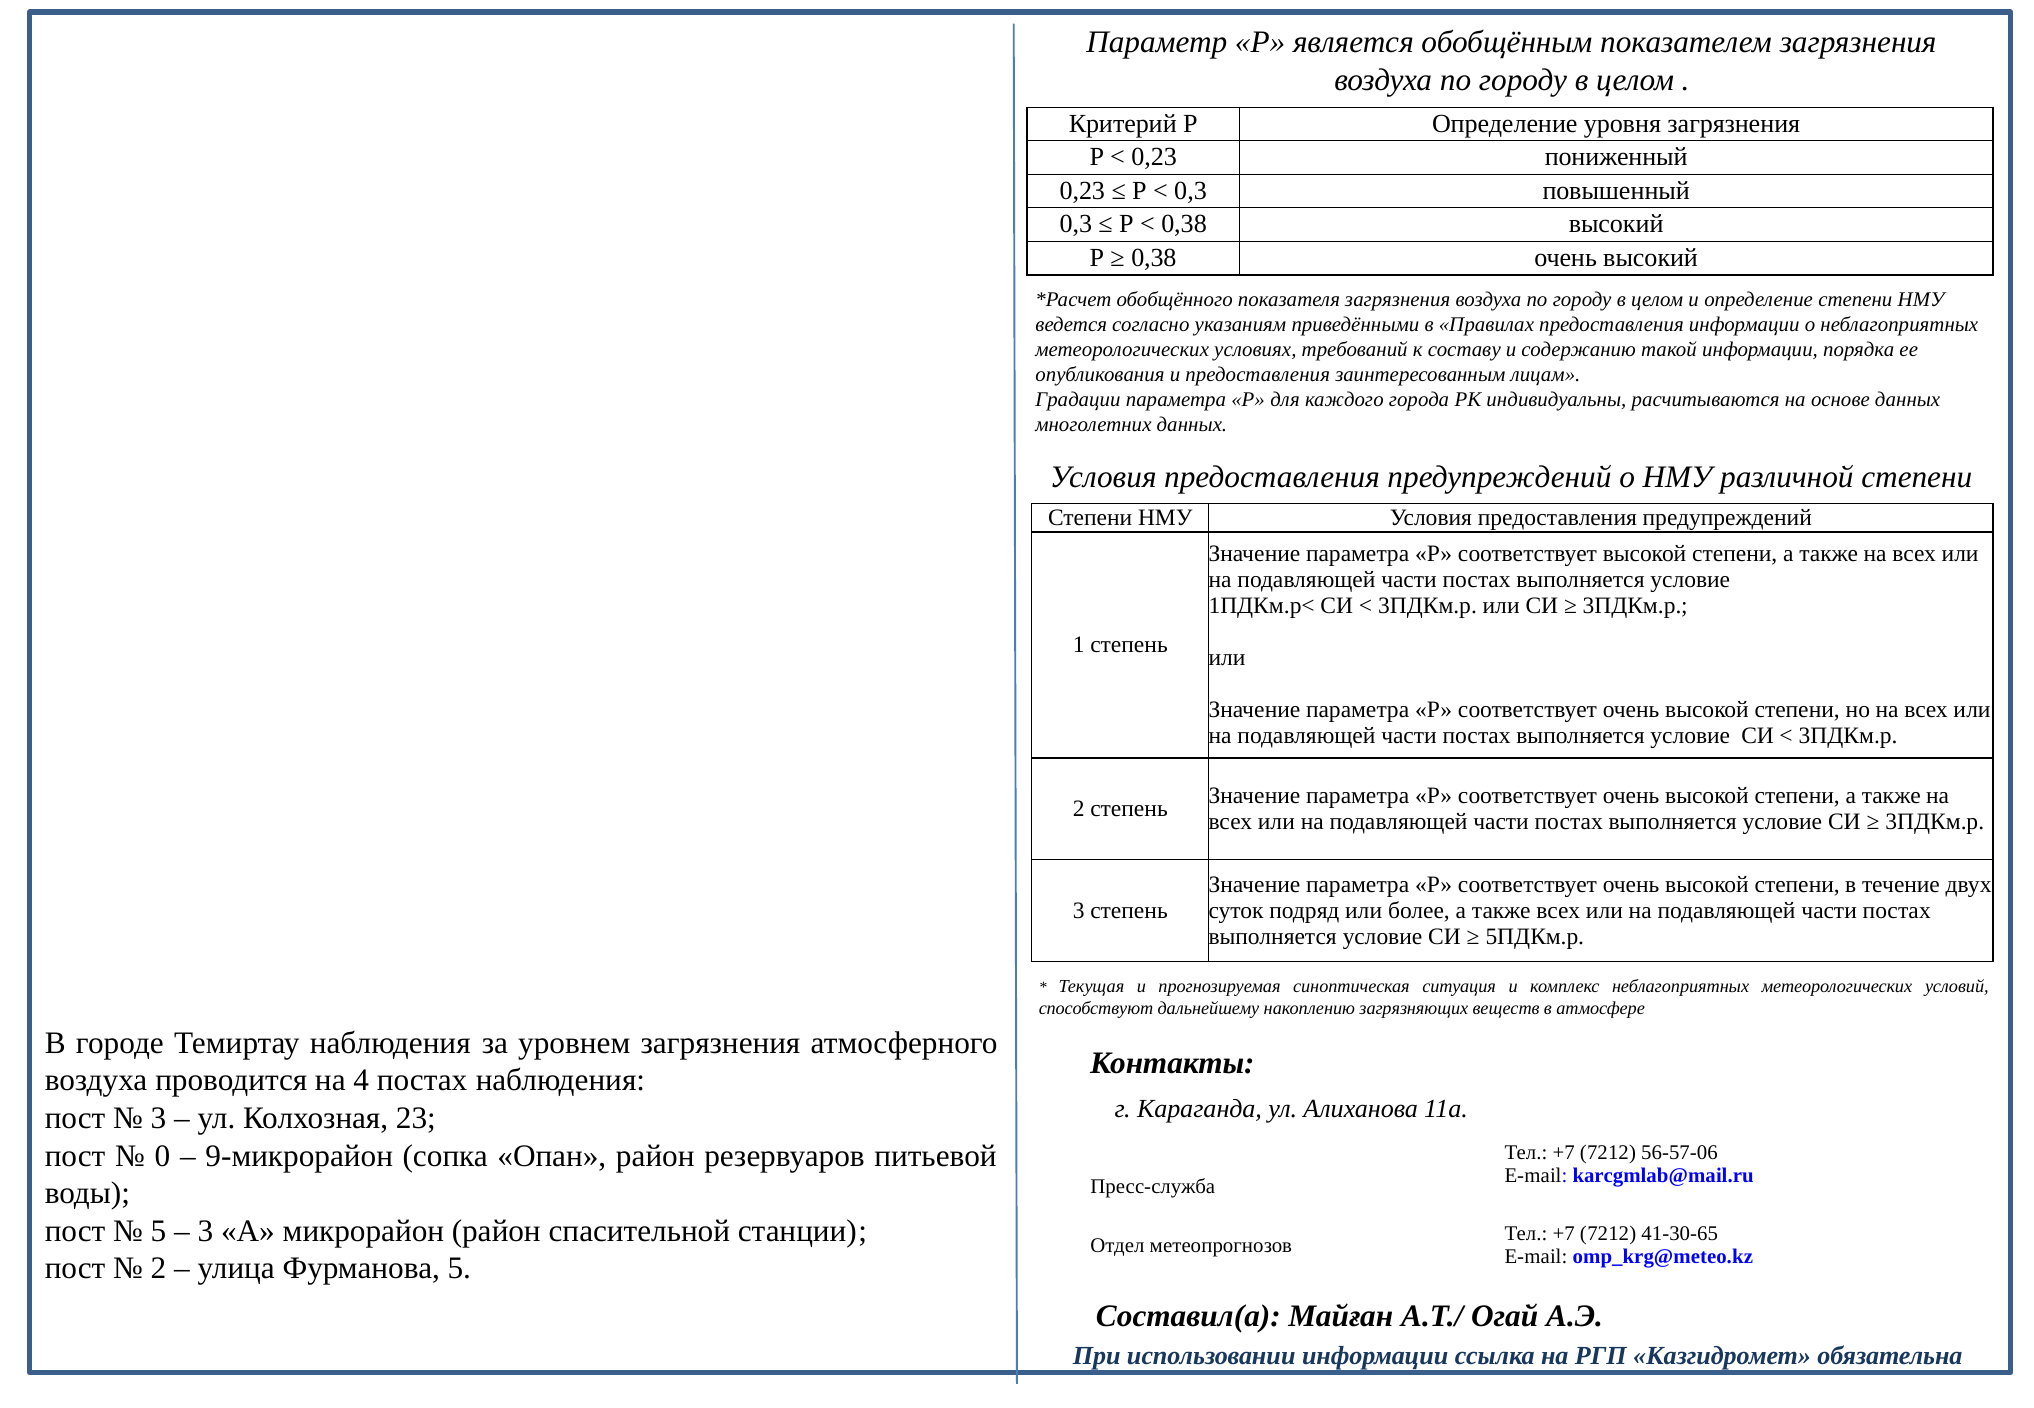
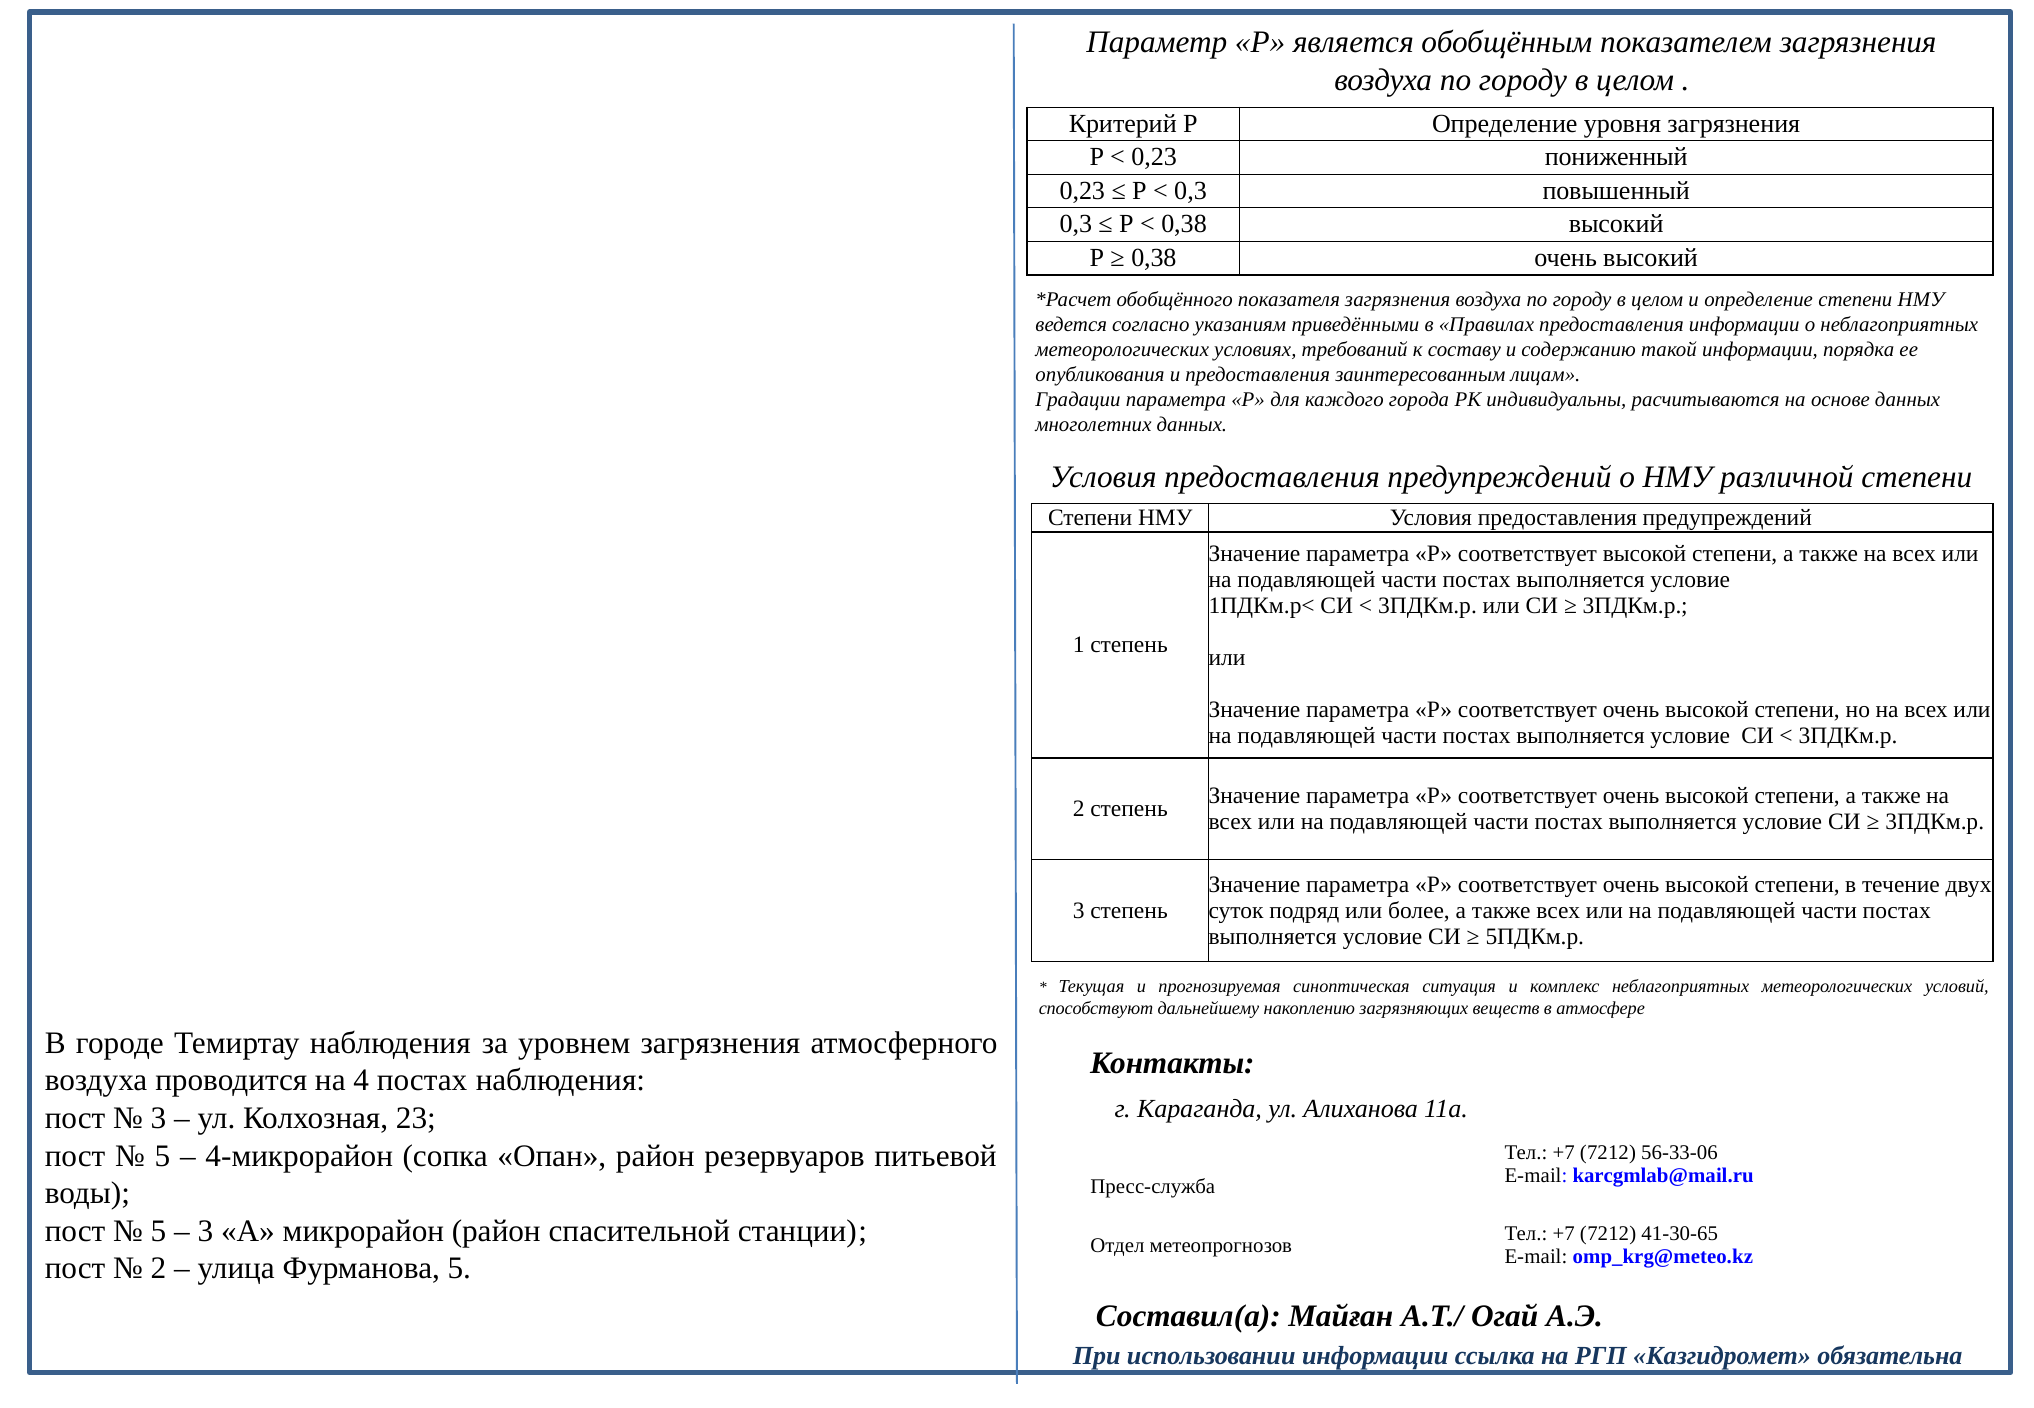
0 at (162, 1156): 0 -> 5
9-микрорайон: 9-микрорайон -> 4-микрорайон
56-57-06: 56-57-06 -> 56-33-06
